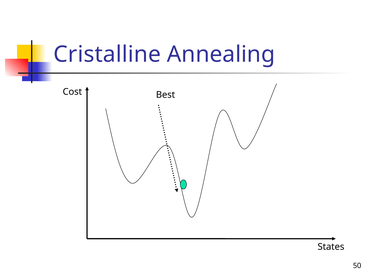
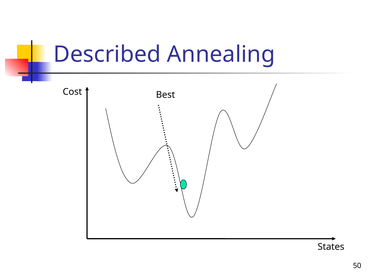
Cristalline: Cristalline -> Described
